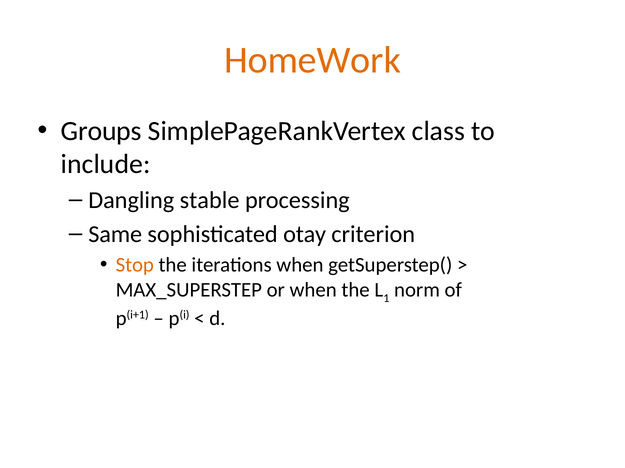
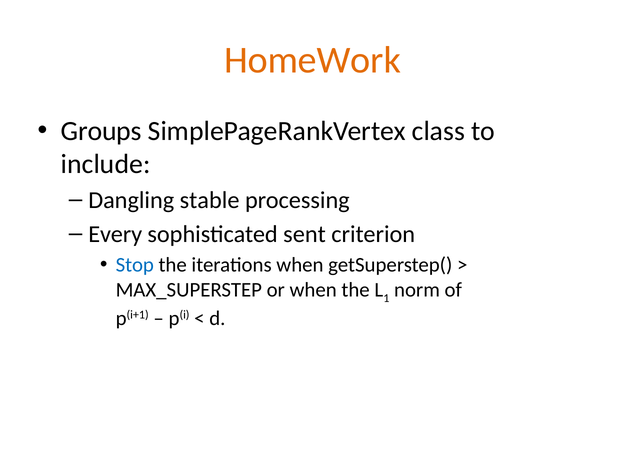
Same: Same -> Every
otay: otay -> sent
Stop colour: orange -> blue
